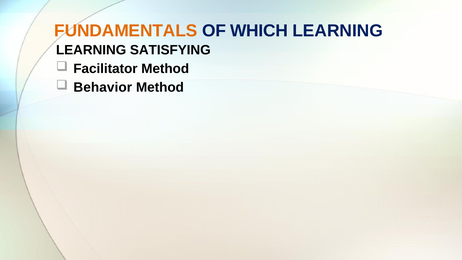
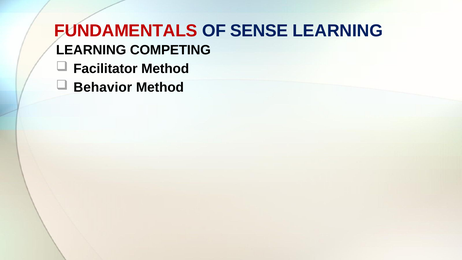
FUNDAMENTALS colour: orange -> red
WHICH: WHICH -> SENSE
SATISFYING: SATISFYING -> COMPETING
